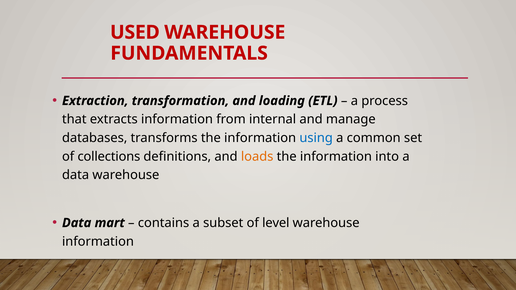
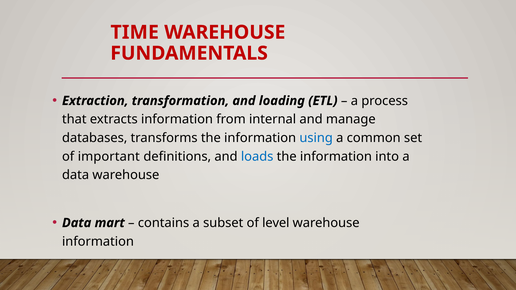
USED: USED -> TIME
collections: collections -> important
loads colour: orange -> blue
